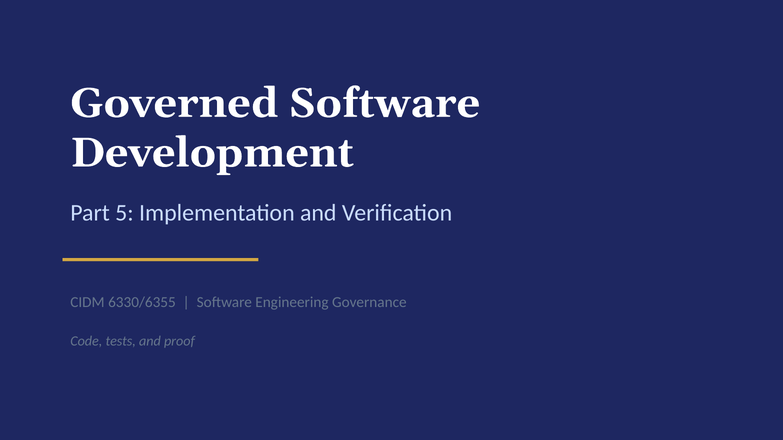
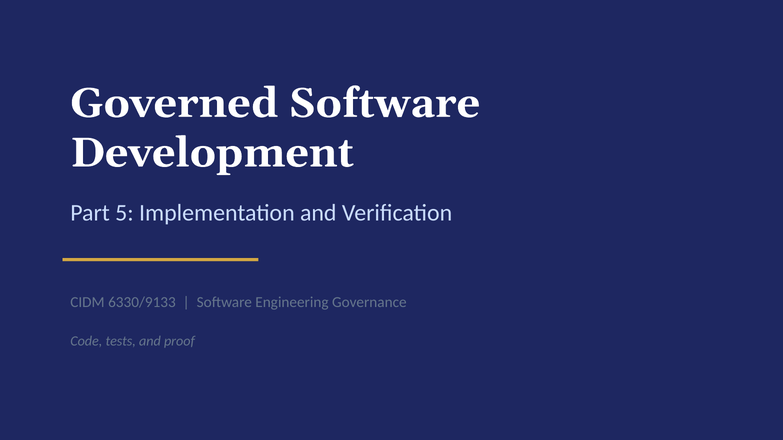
6330/6355: 6330/6355 -> 6330/9133
